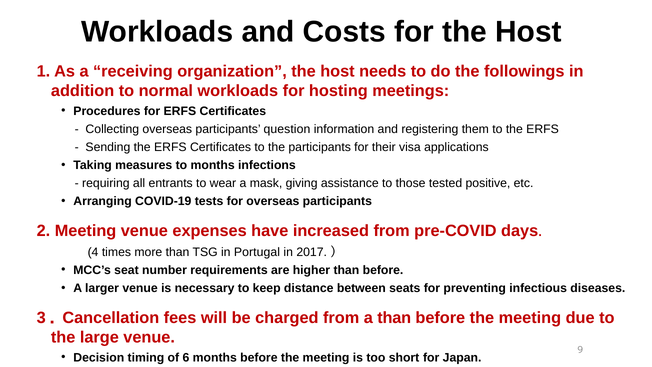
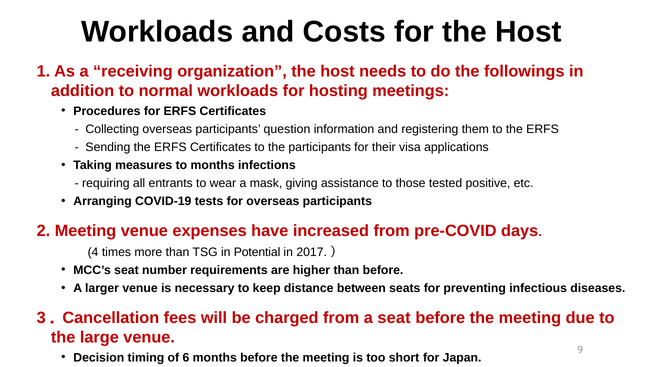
Portugal: Portugal -> Potential
a than: than -> seat
